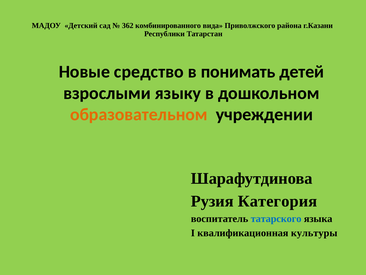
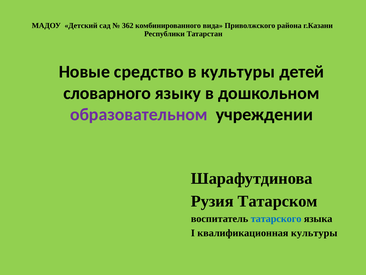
в понимать: понимать -> культуры
взрослыми: взрослыми -> словарного
образовательном colour: orange -> purple
Категория: Категория -> Татарском
